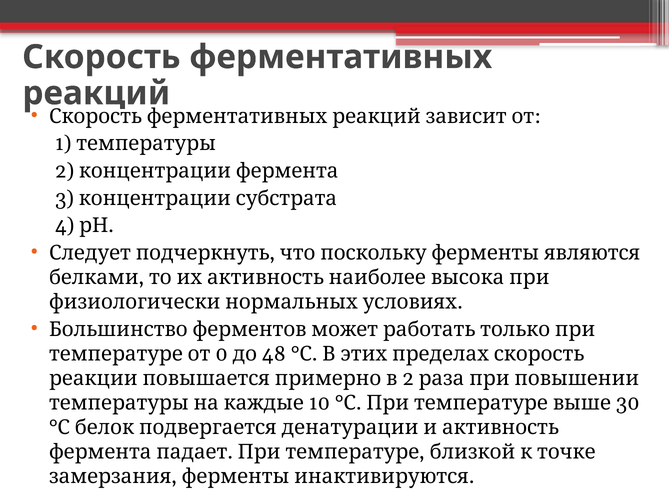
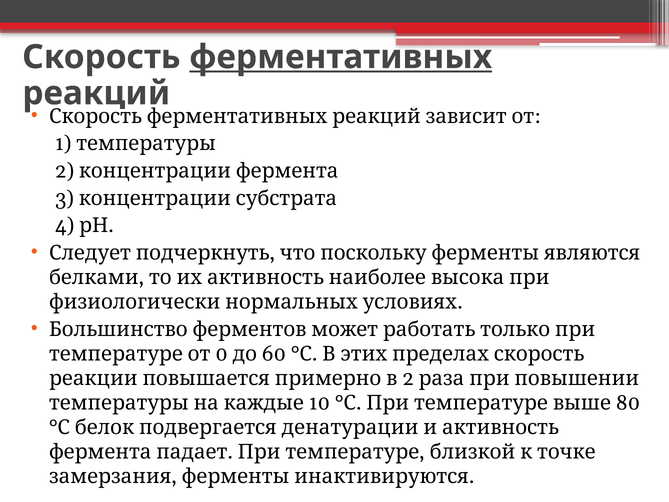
ферментативных underline: none -> present
48: 48 -> 60
30: 30 -> 80
